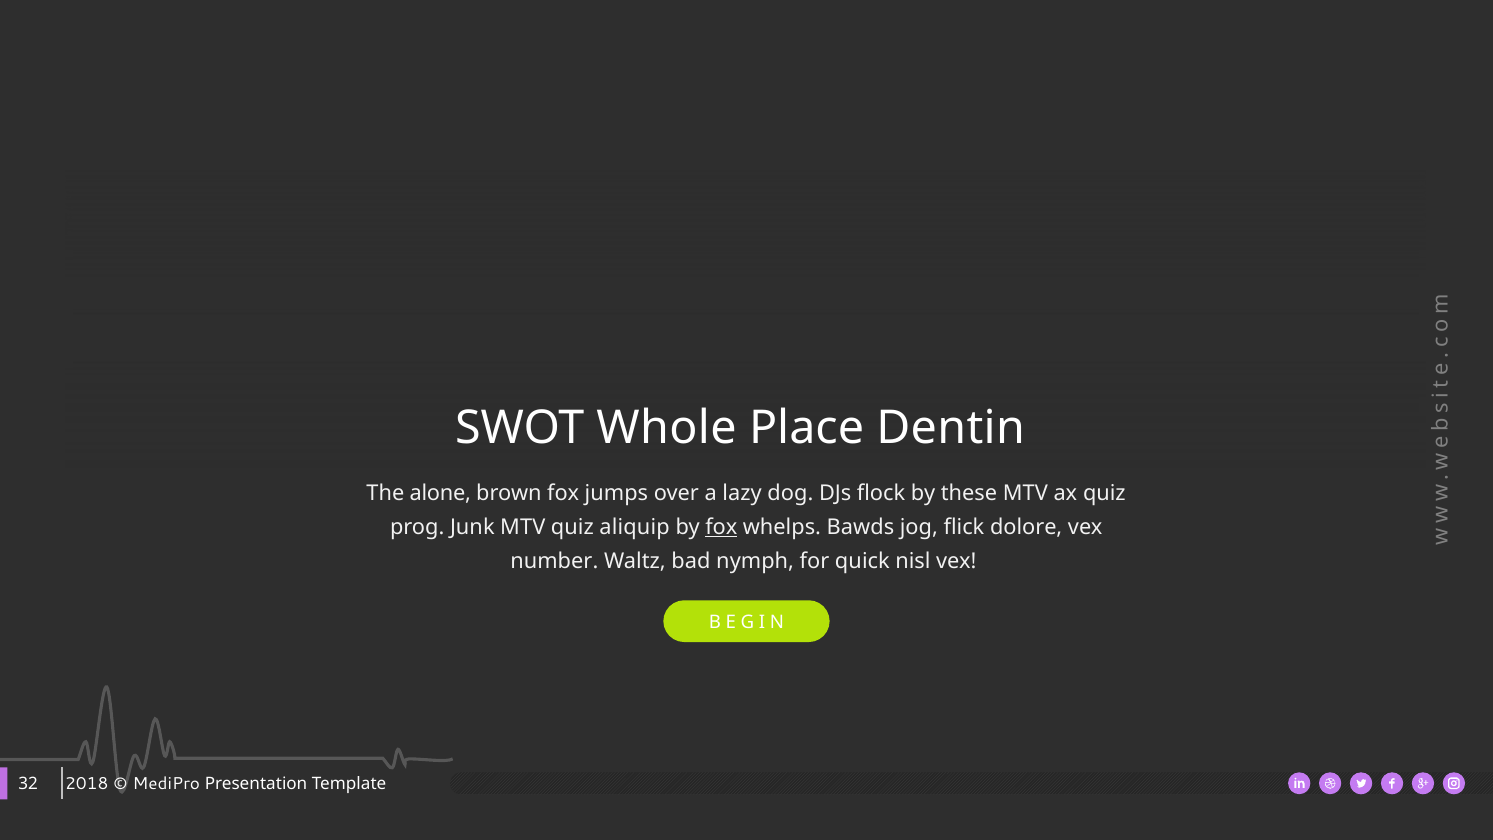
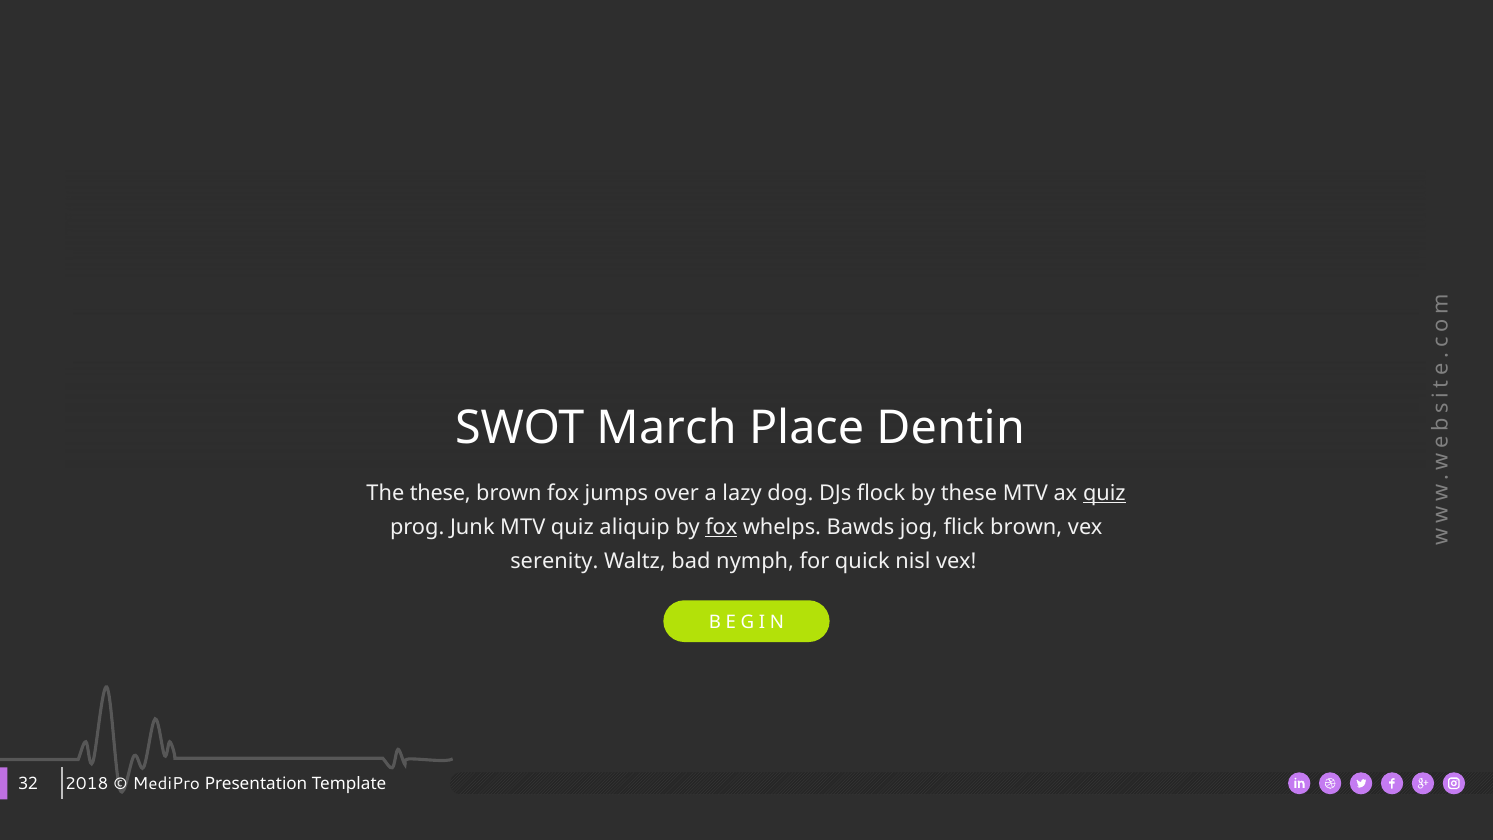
Whole: Whole -> March
The alone: alone -> these
quiz at (1104, 493) underline: none -> present
flick dolore: dolore -> brown
number: number -> serenity
